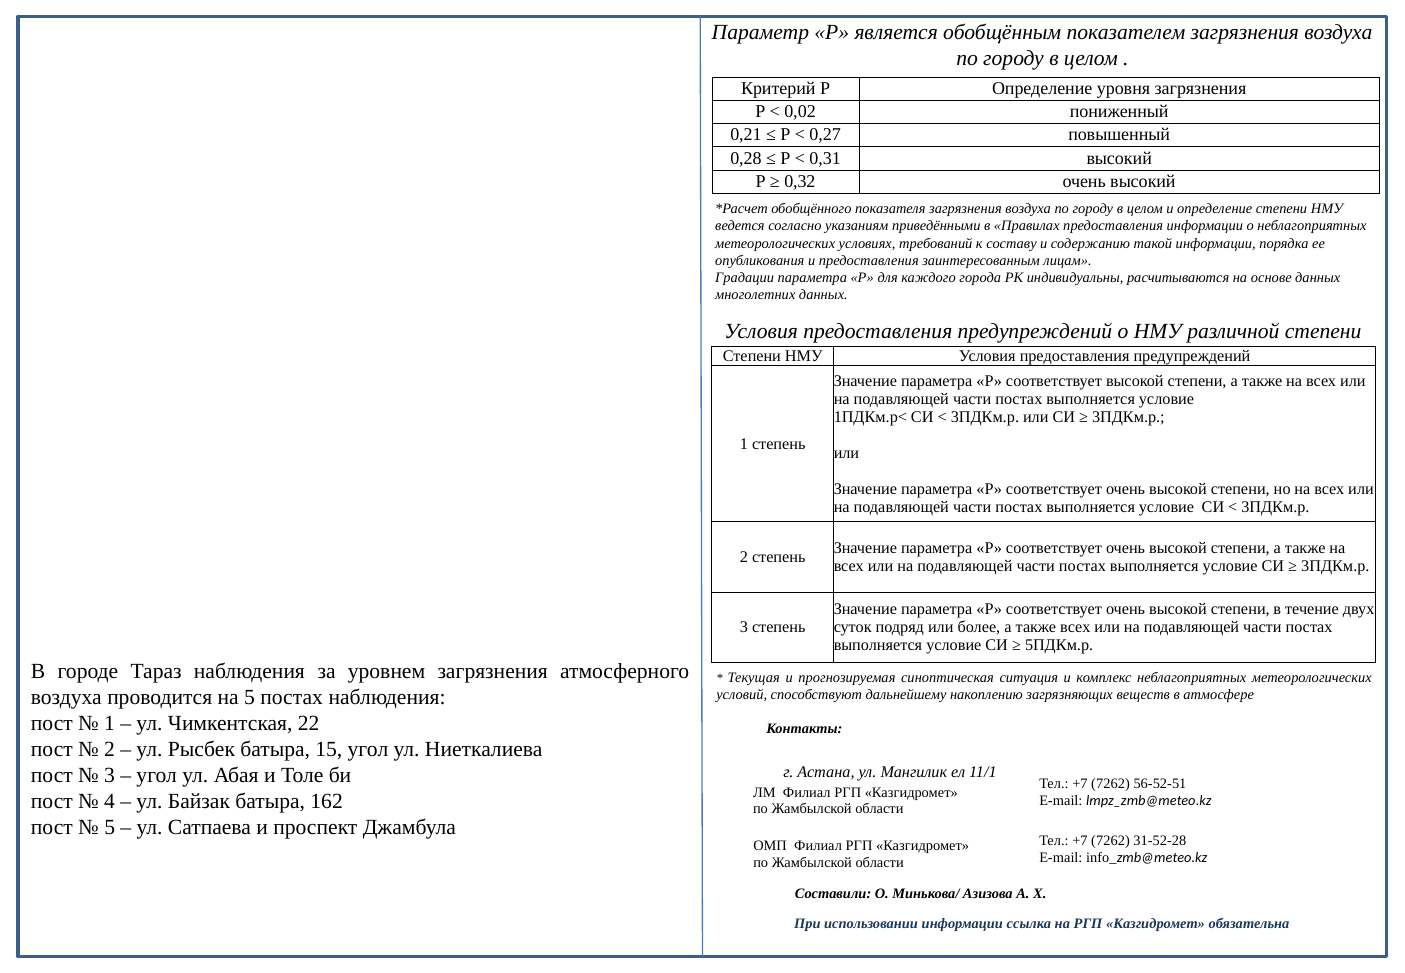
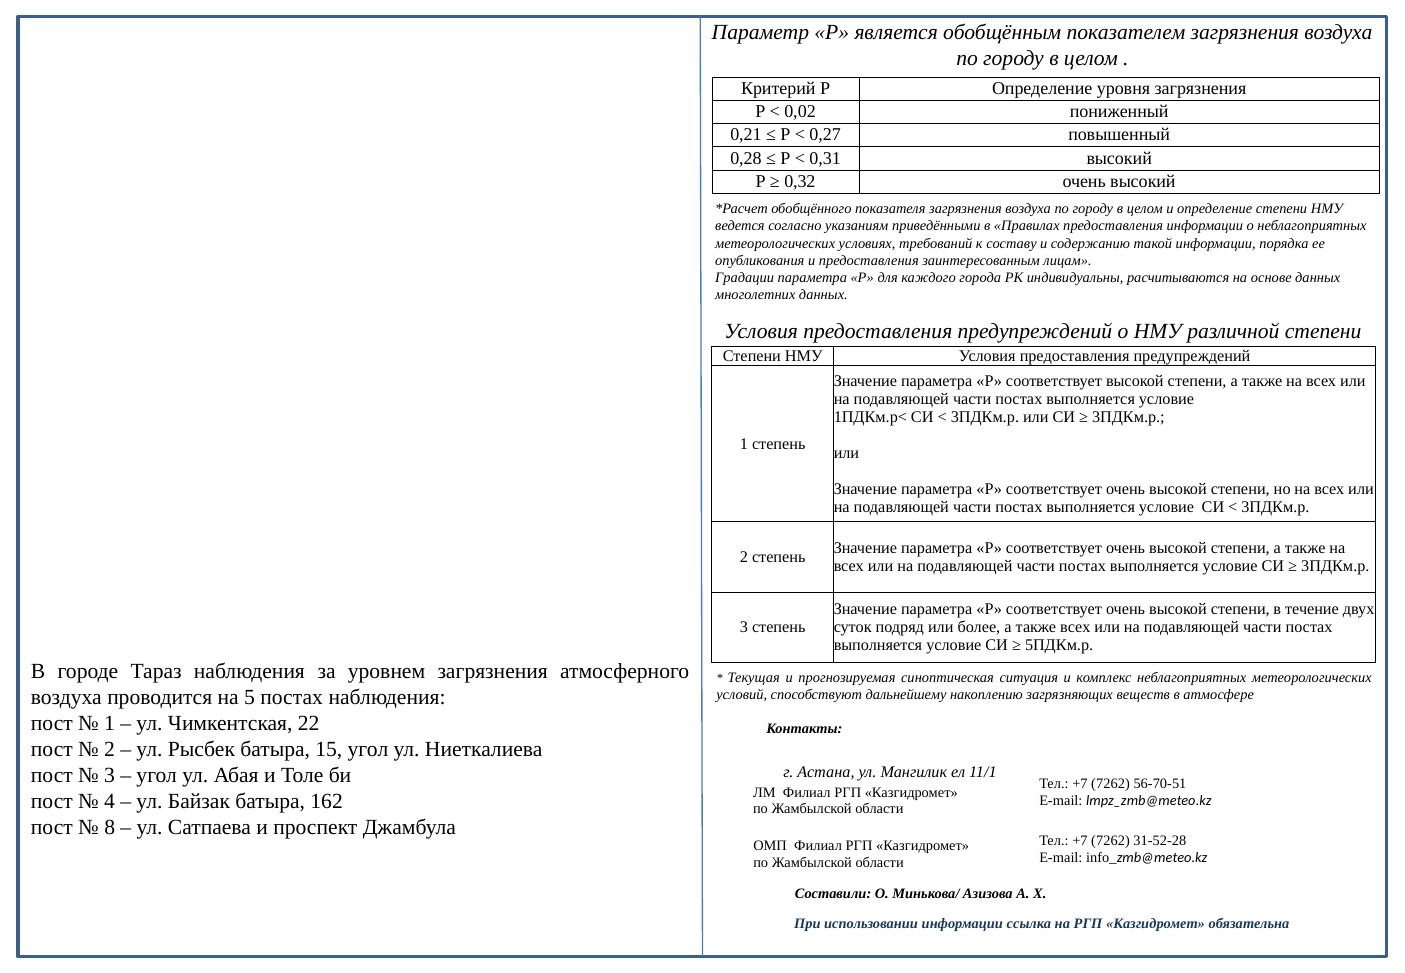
56-52-51: 56-52-51 -> 56-70-51
5 at (110, 827): 5 -> 8
